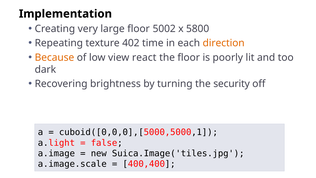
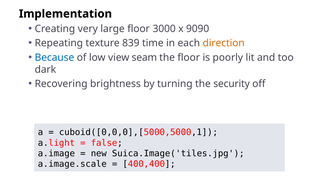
5002: 5002 -> 3000
5800: 5800 -> 9090
402: 402 -> 839
Because colour: orange -> blue
react: react -> seam
